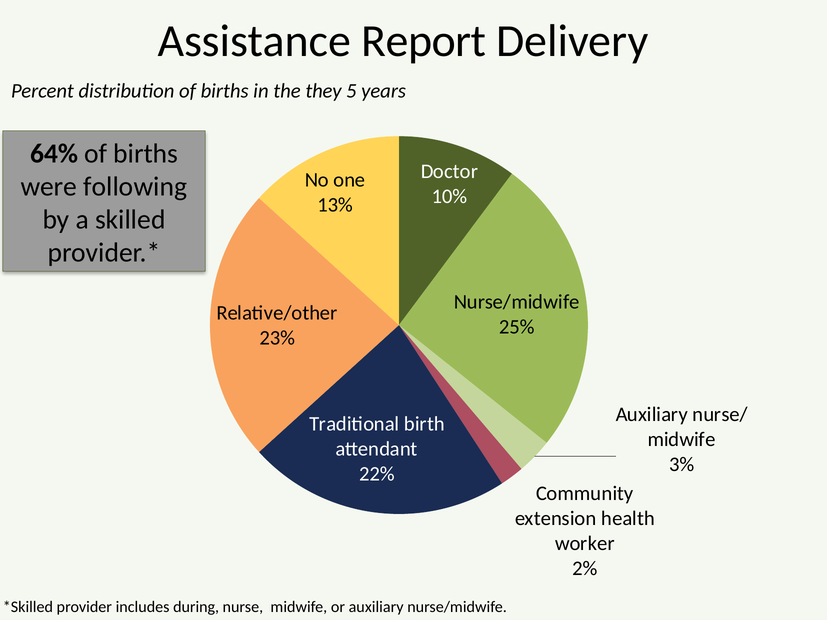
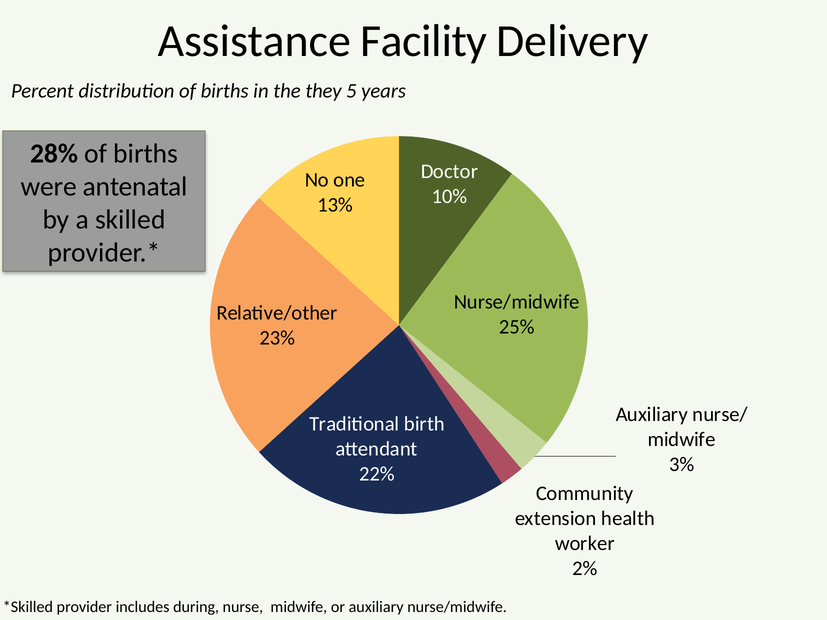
Report: Report -> Facility
64%: 64% -> 28%
following: following -> antenatal
